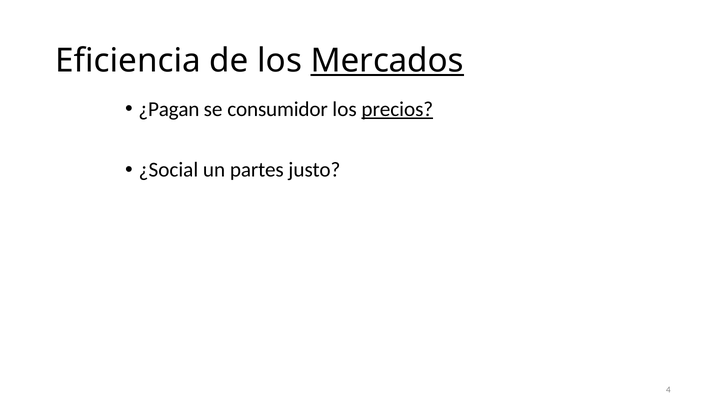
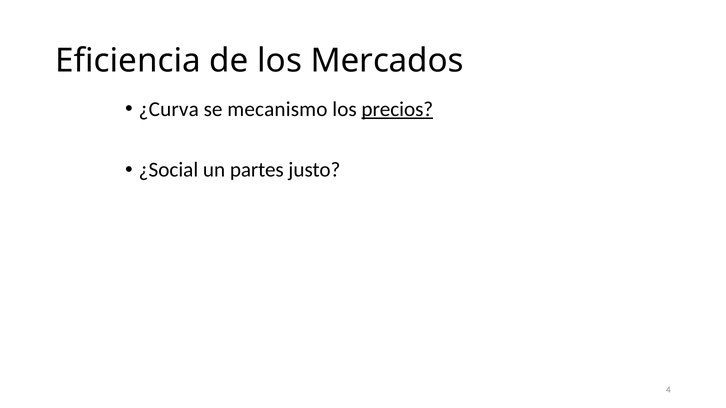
Mercados underline: present -> none
¿Pagan: ¿Pagan -> ¿Curva
consumidor: consumidor -> mecanismo
